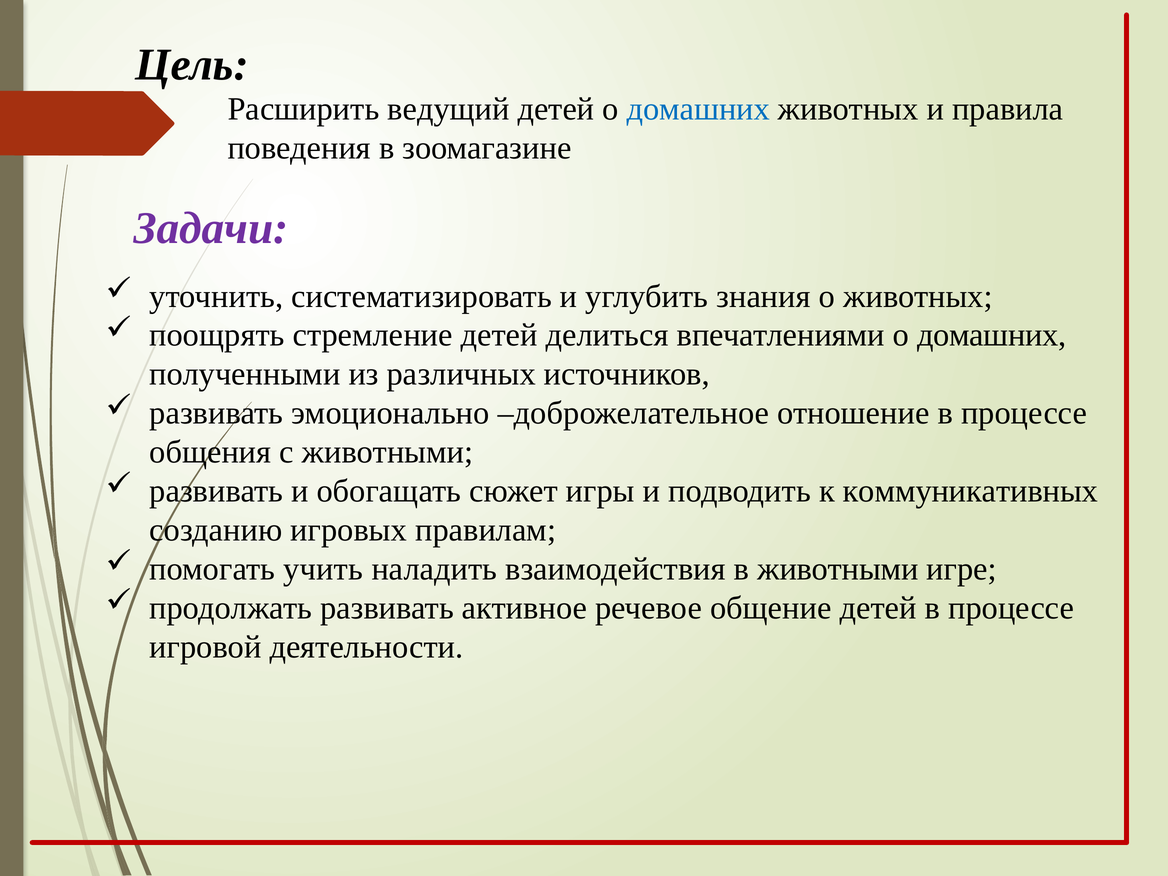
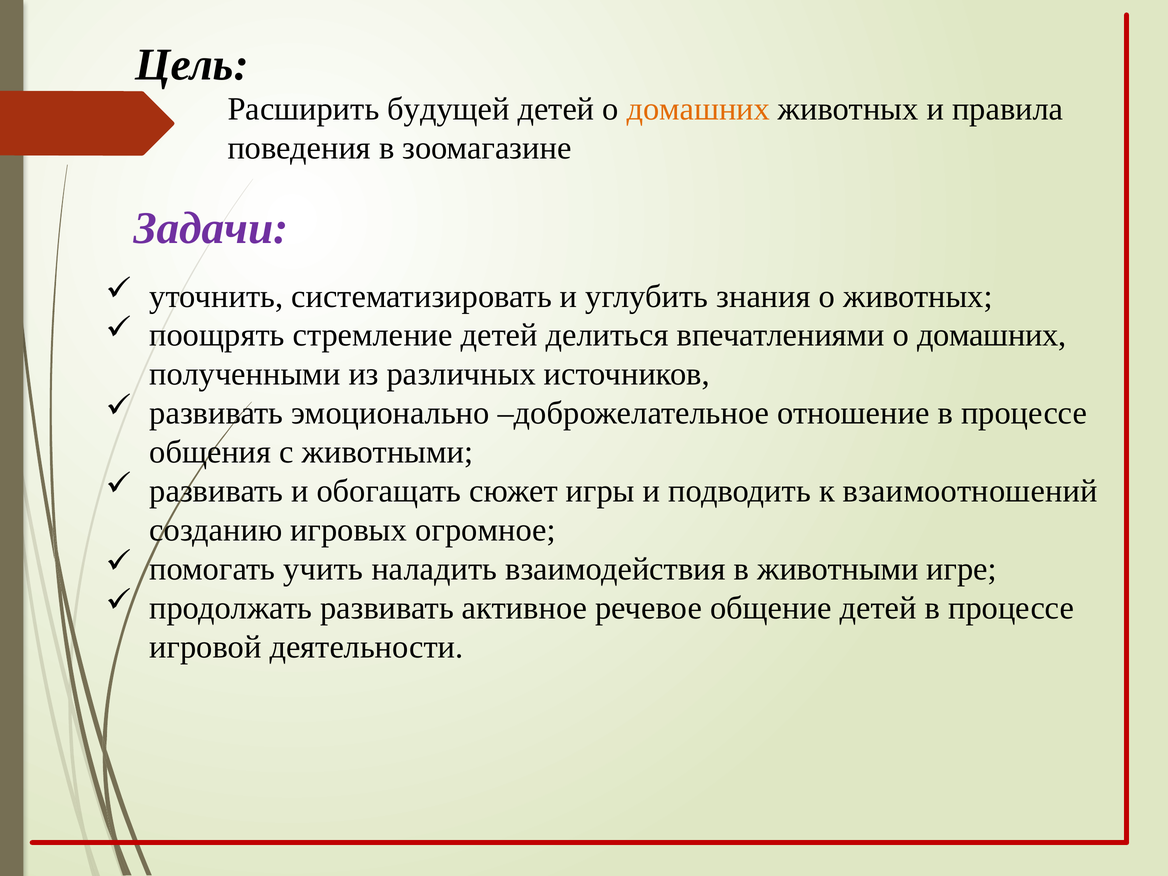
ведущий: ведущий -> будущей
домашних at (698, 109) colour: blue -> orange
коммуникативных: коммуникативных -> взаимоотношений
правилам: правилам -> огромное
